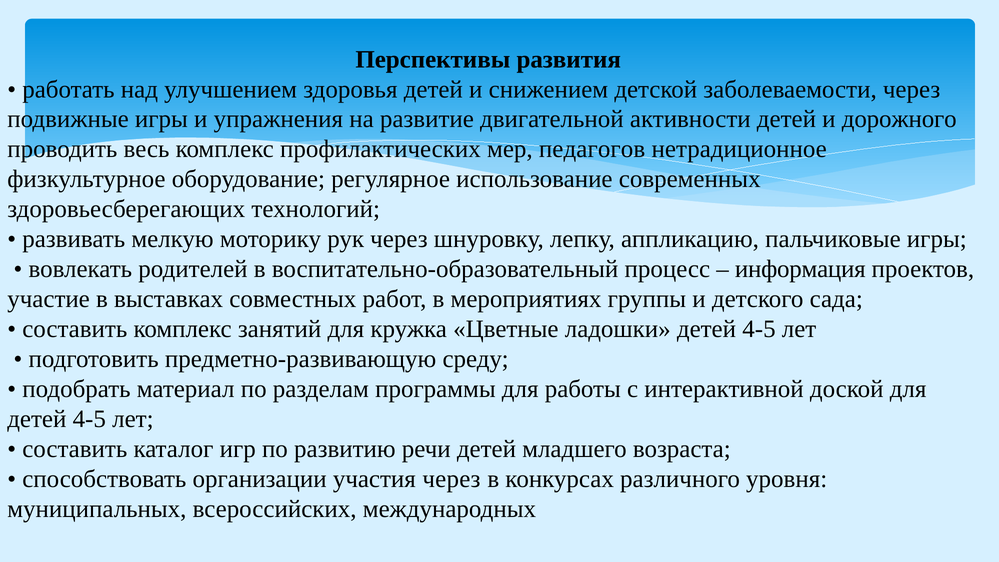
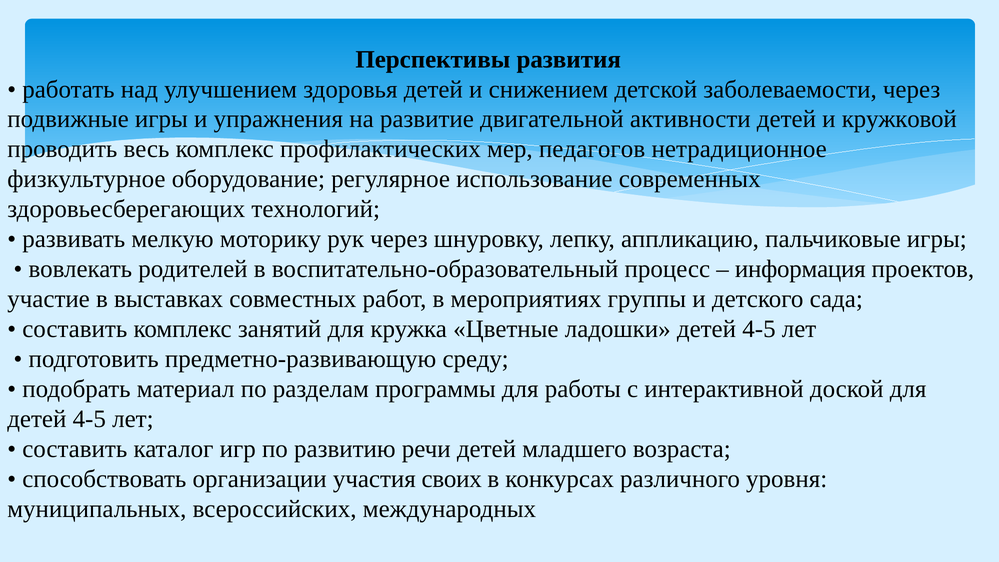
дорожного: дорожного -> кружковой
участия через: через -> своих
